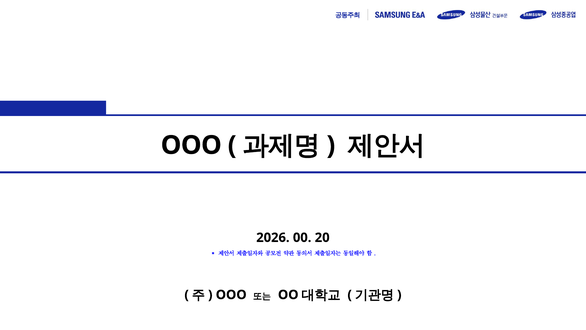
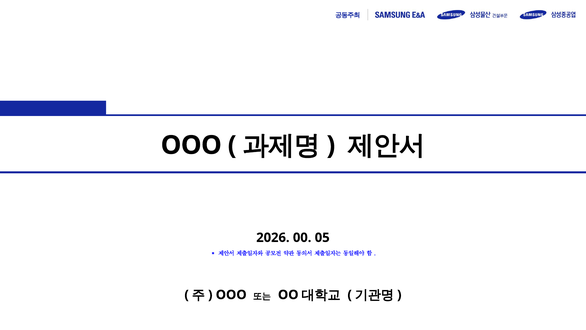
20: 20 -> 05
